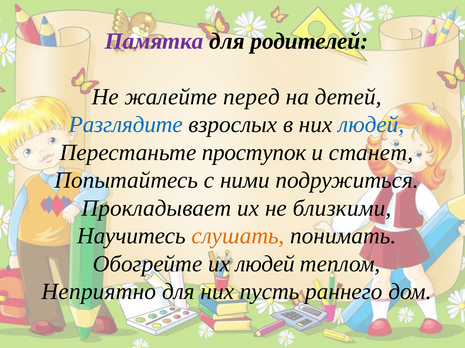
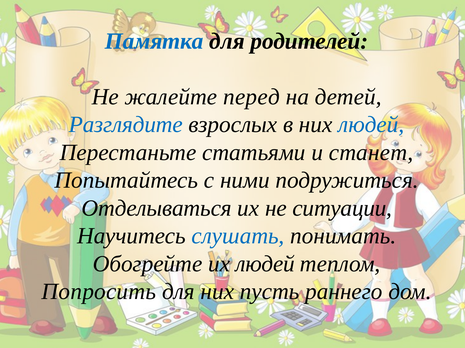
Памятка colour: purple -> blue
проступок: проступок -> статьями
Прокладывает: Прокладывает -> Отделываться
близкими: близкими -> ситуации
слушать colour: orange -> blue
Неприятно: Неприятно -> Попросить
